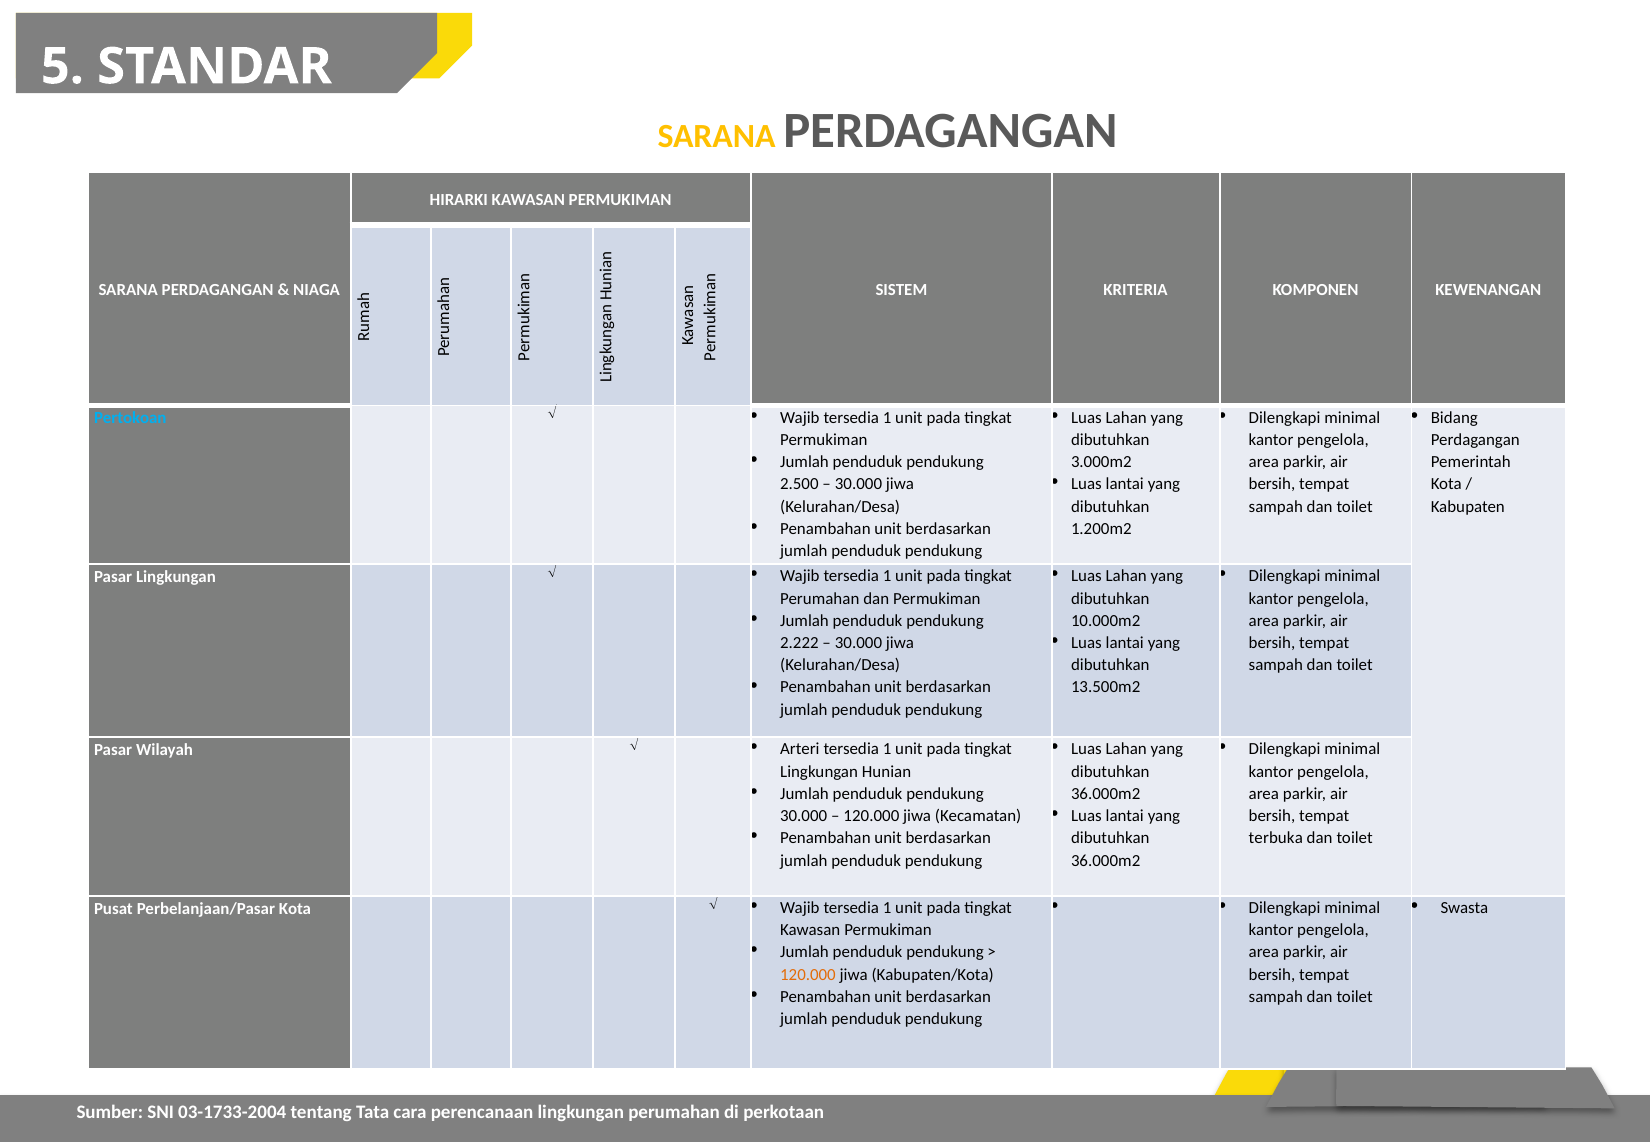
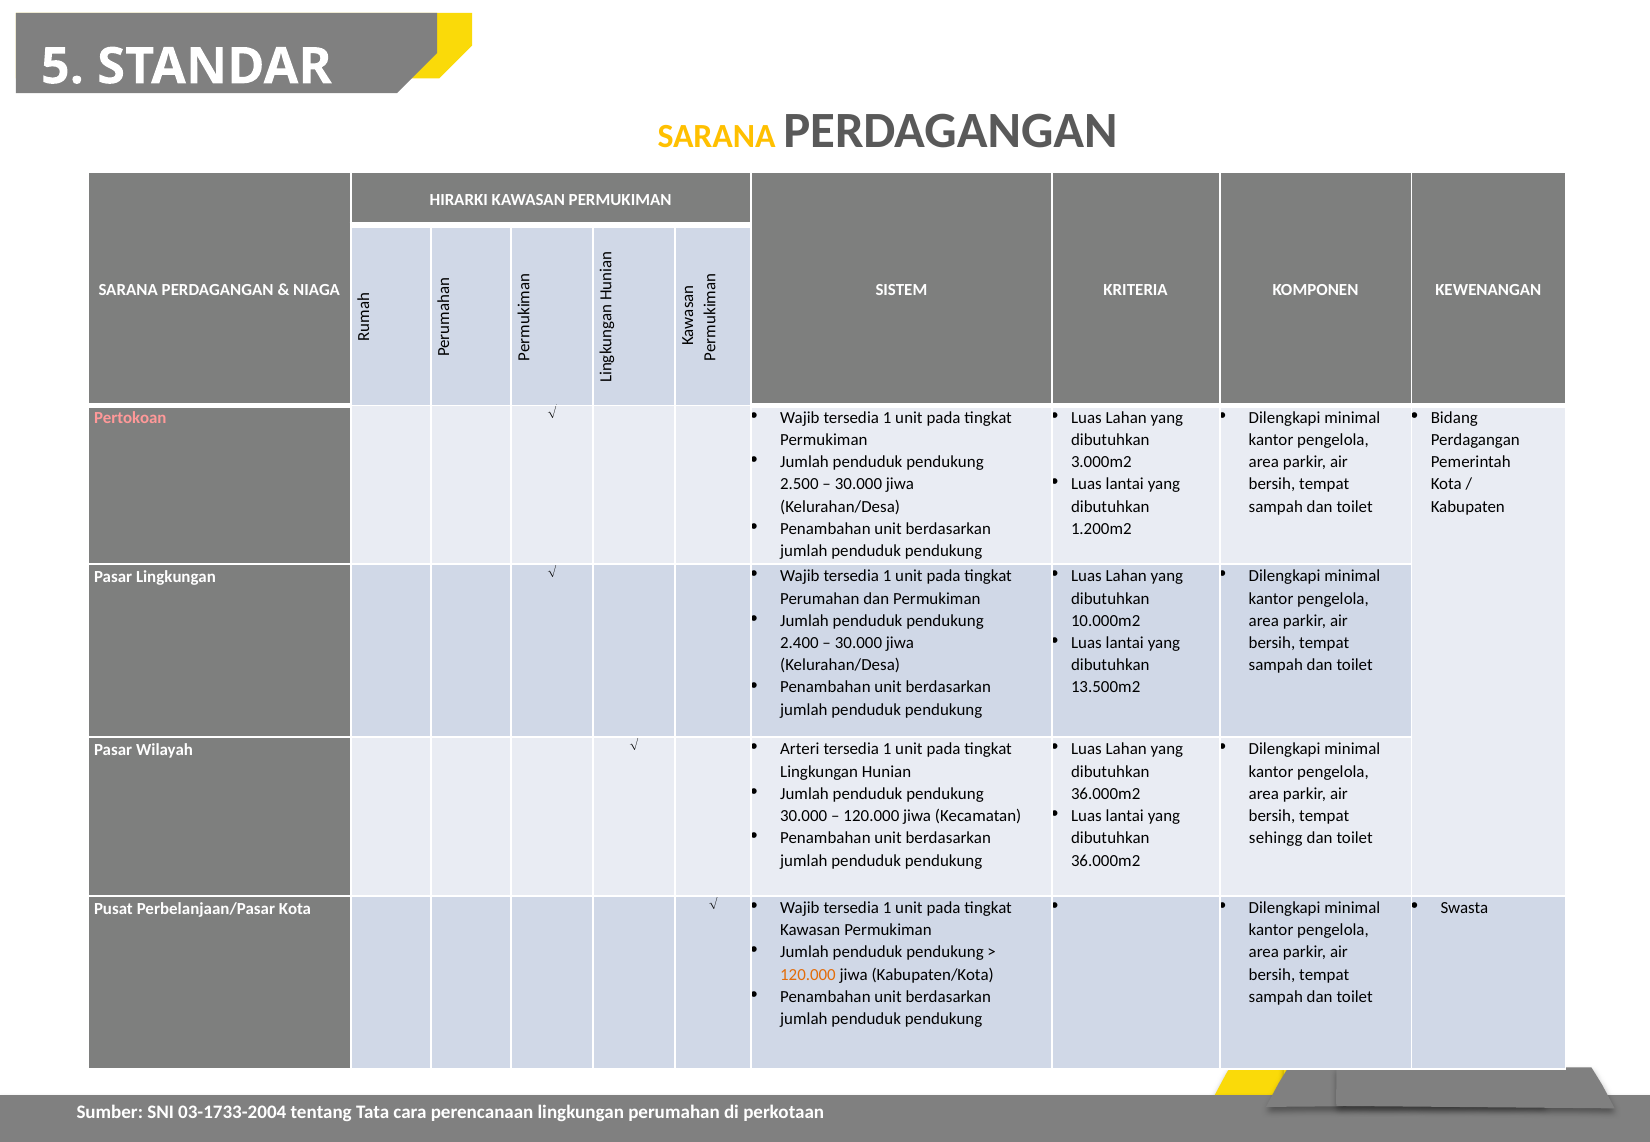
Pertokoan colour: light blue -> pink
2.222: 2.222 -> 2.400
terbuka: terbuka -> sehingg
